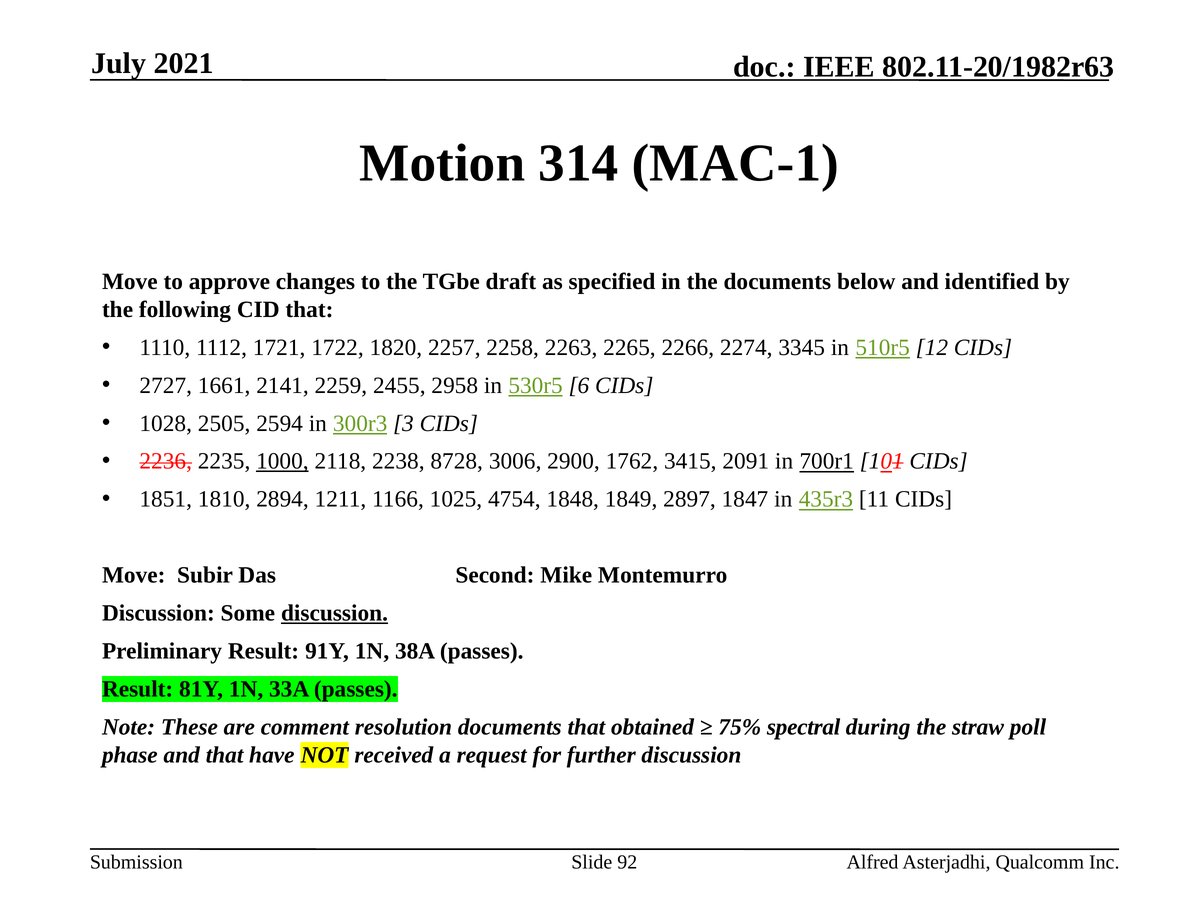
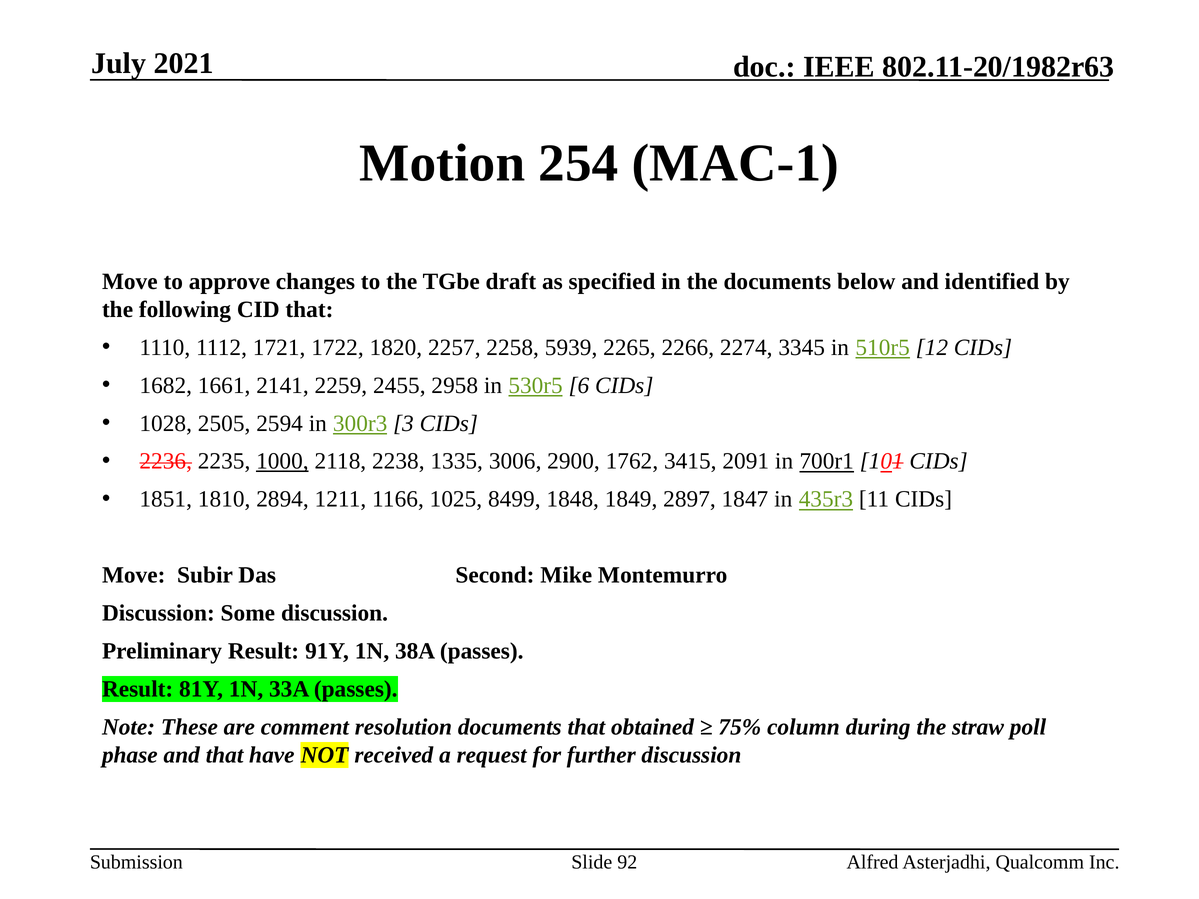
314: 314 -> 254
2263: 2263 -> 5939
2727: 2727 -> 1682
8728: 8728 -> 1335
4754: 4754 -> 8499
discussion at (335, 613) underline: present -> none
spectral: spectral -> column
